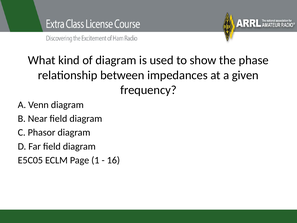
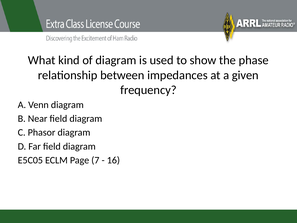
1: 1 -> 7
